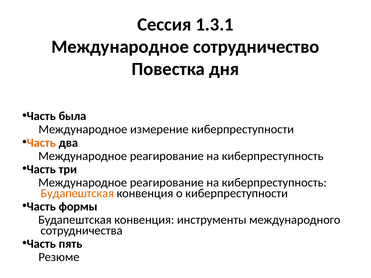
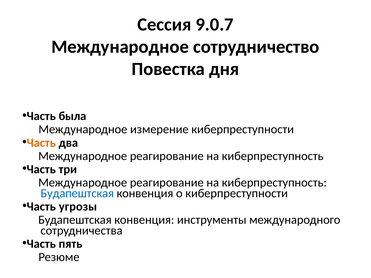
1.3.1: 1.3.1 -> 9.0.7
Будапештская at (77, 193) colour: orange -> blue
формы: формы -> угрозы
